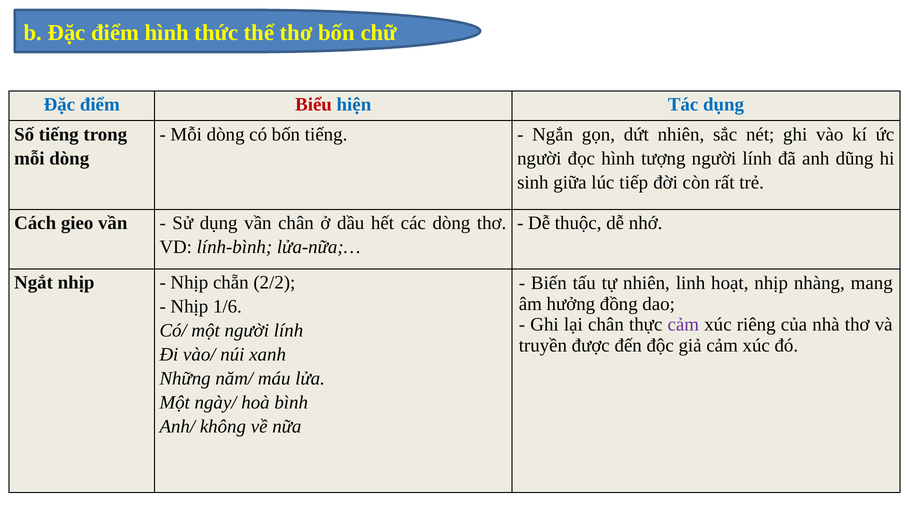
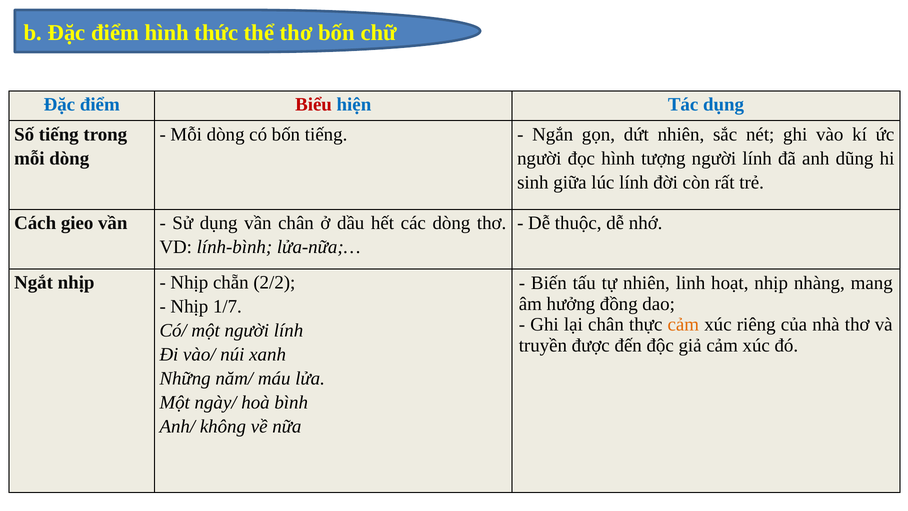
lúc tiếp: tiếp -> lính
1/6: 1/6 -> 1/7
cảm at (683, 325) colour: purple -> orange
